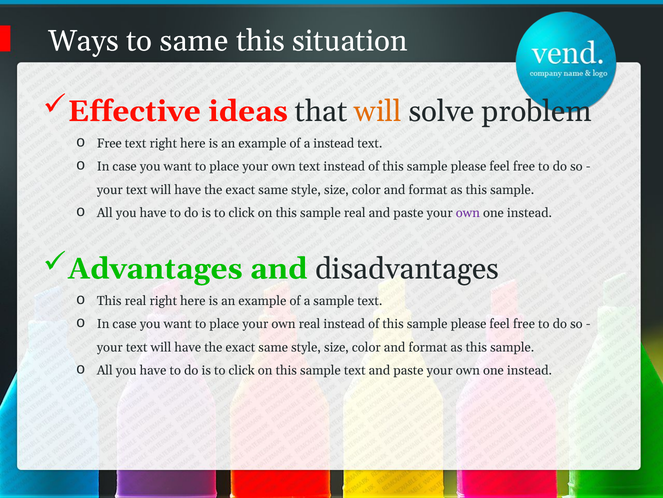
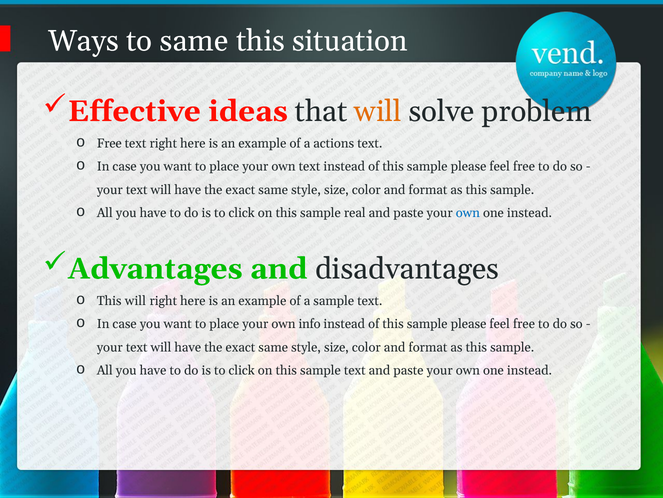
a instead: instead -> actions
own at (468, 213) colour: purple -> blue
This real: real -> will
own real: real -> info
